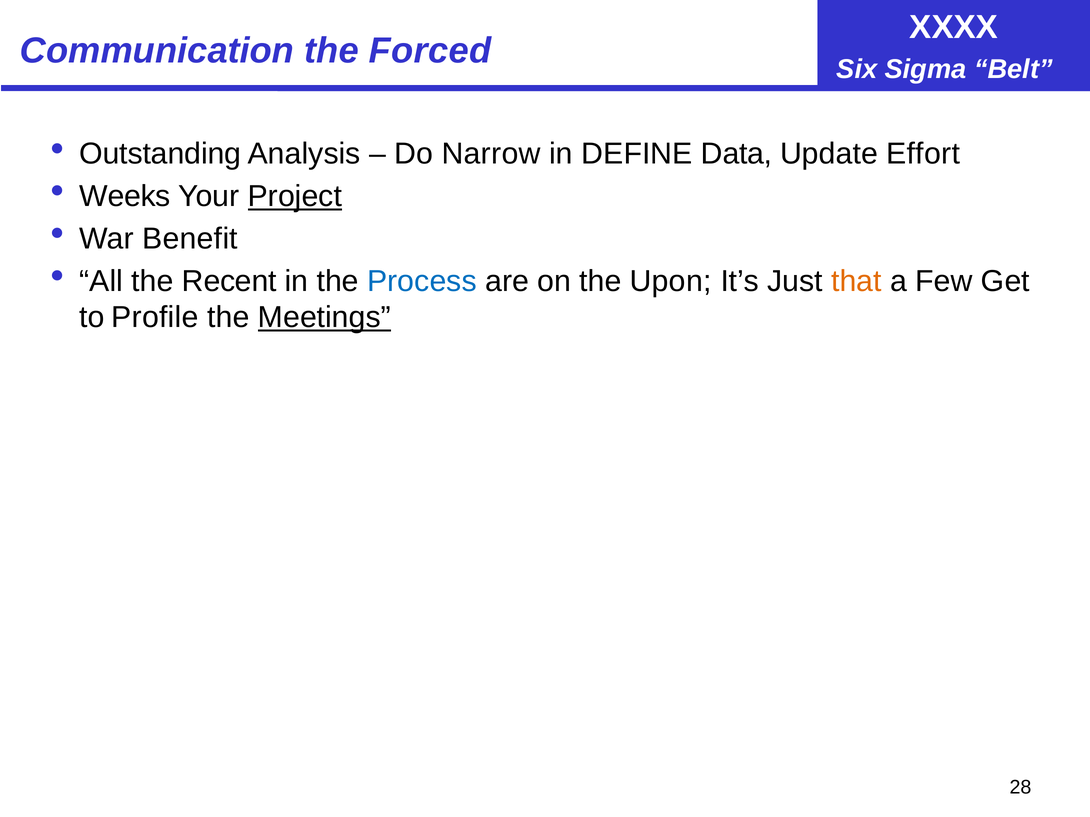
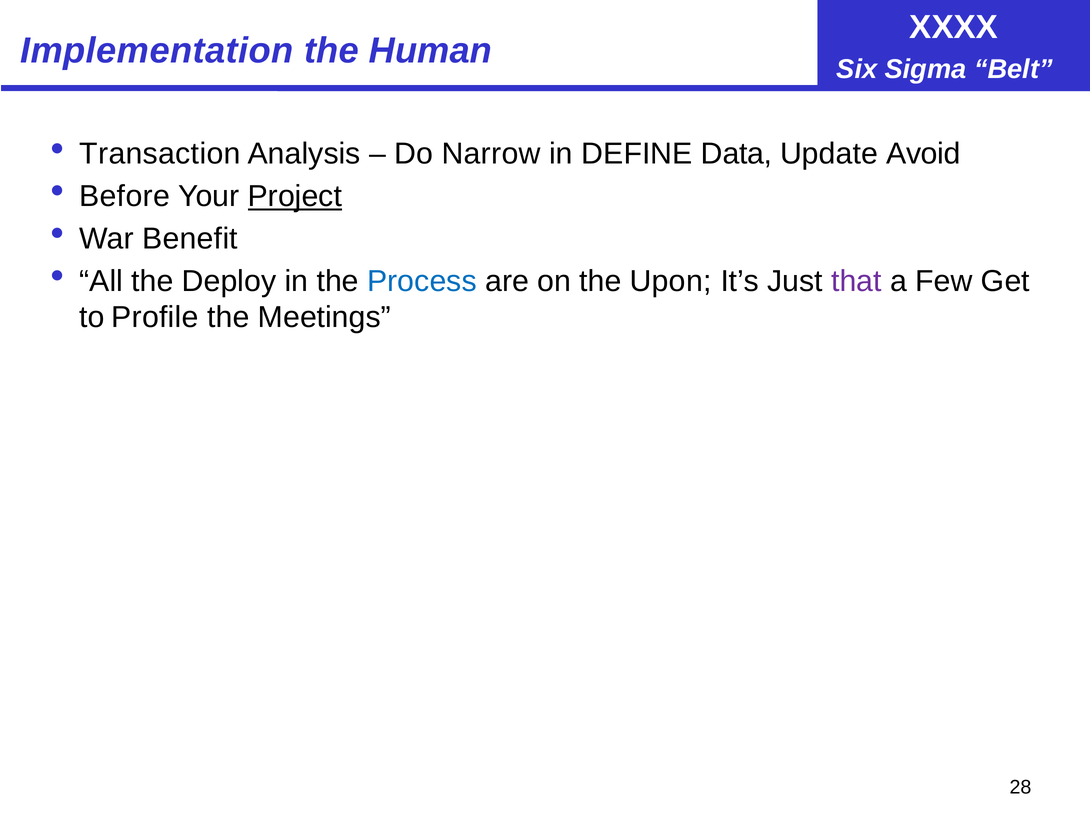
Communication: Communication -> Implementation
Forced: Forced -> Human
Outstanding: Outstanding -> Transaction
Effort: Effort -> Avoid
Weeks: Weeks -> Before
Recent: Recent -> Deploy
that colour: orange -> purple
Meetings underline: present -> none
